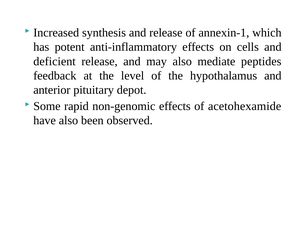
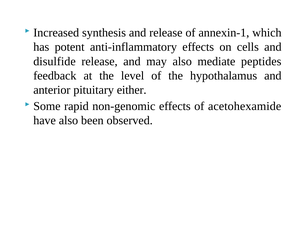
deficient: deficient -> disulfide
depot: depot -> either
